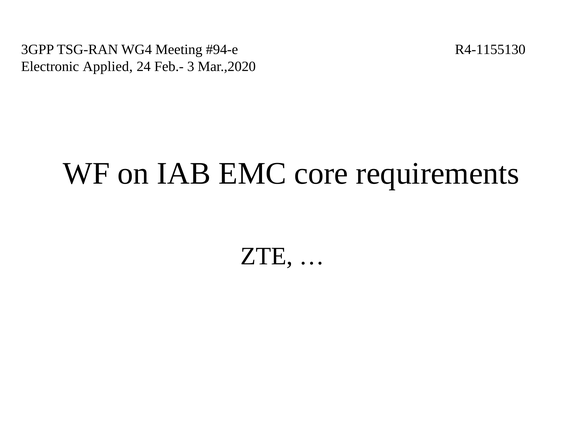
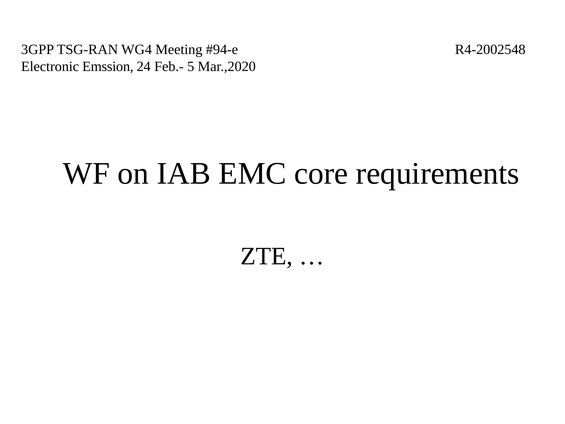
R4-1155130: R4-1155130 -> R4-2002548
Applied: Applied -> Emssion
3: 3 -> 5
